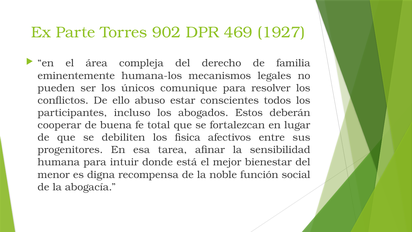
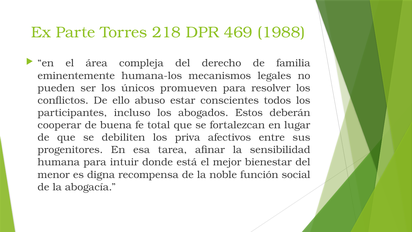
902: 902 -> 218
1927: 1927 -> 1988
comunique: comunique -> promueven
fisica: fisica -> priva
